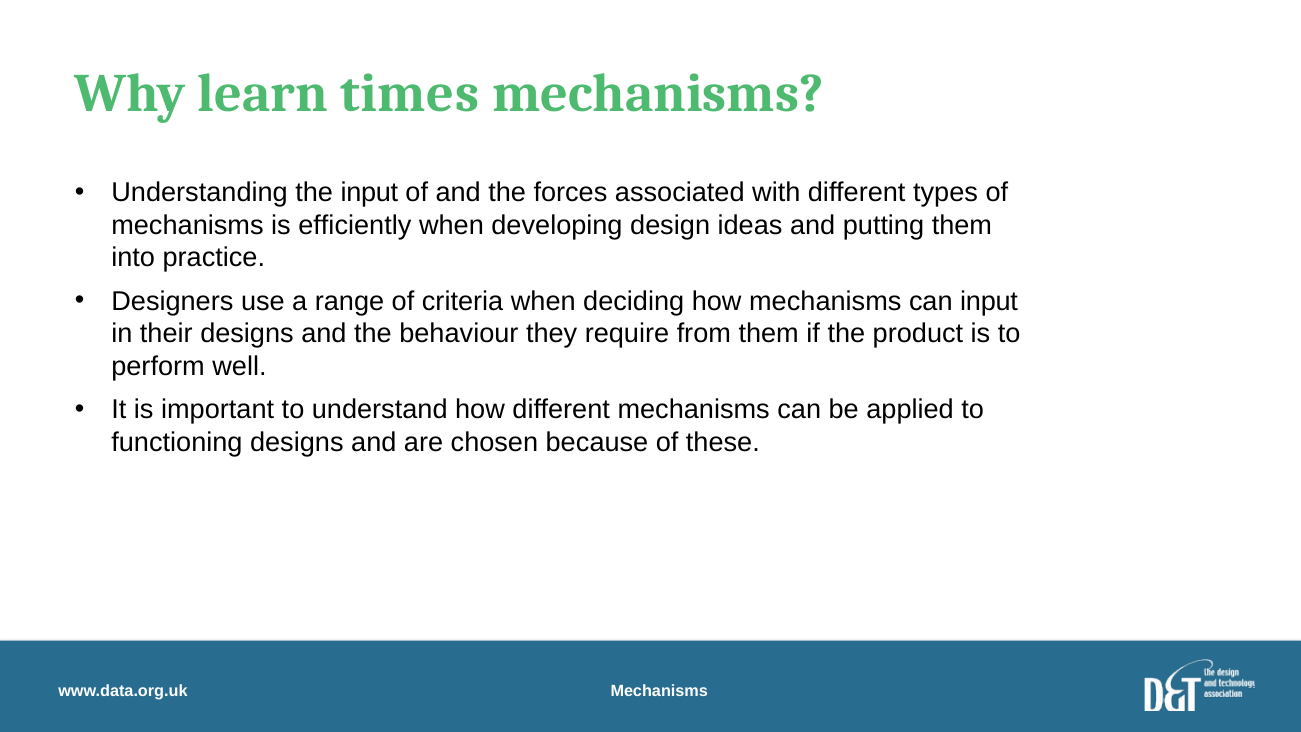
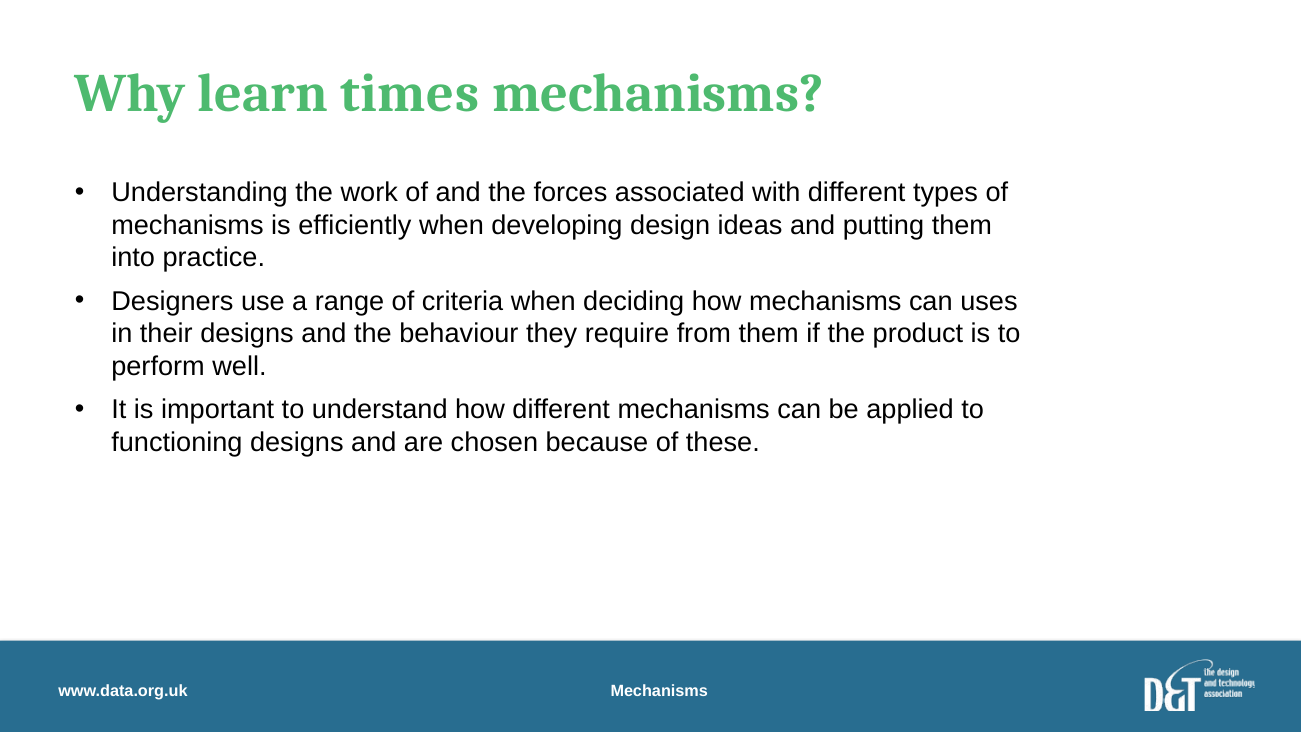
the input: input -> work
can input: input -> uses
